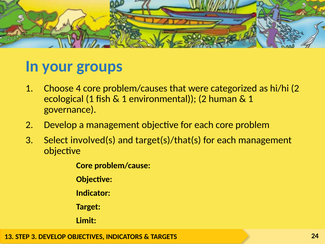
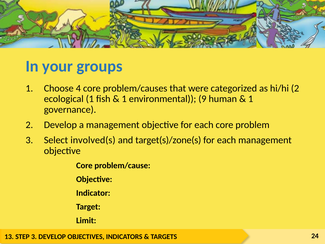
environmental 2: 2 -> 9
target(s)/that(s: target(s)/that(s -> target(s)/zone(s
